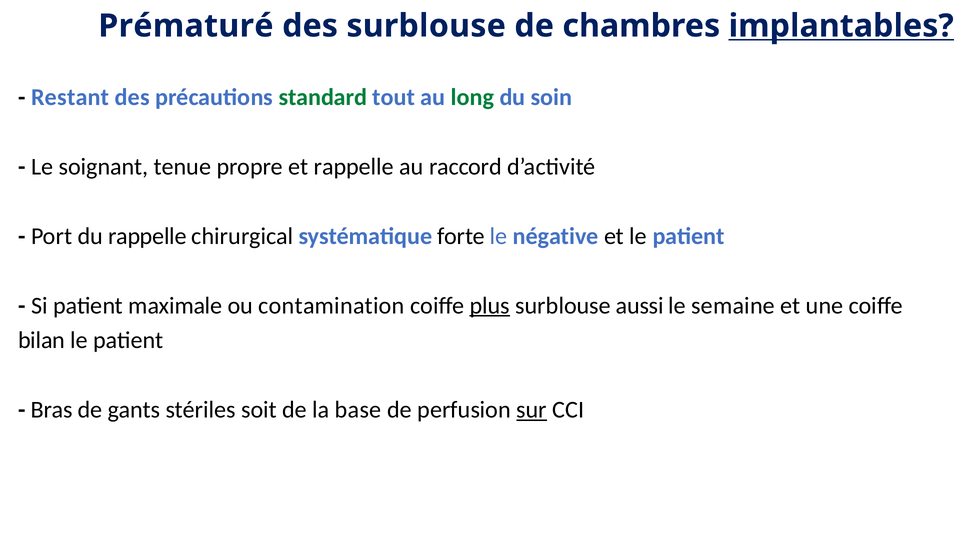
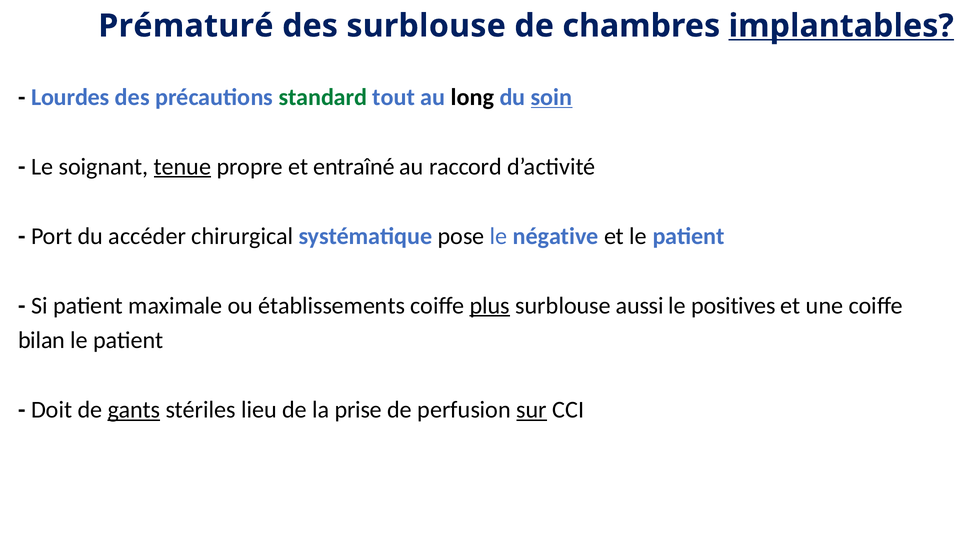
Restant: Restant -> Lourdes
long colour: green -> black
soin underline: none -> present
tenue underline: none -> present
et rappelle: rappelle -> entraîné
du rappelle: rappelle -> accéder
forte: forte -> pose
contamination: contamination -> établissements
semaine: semaine -> positives
Bras: Bras -> Doit
gants underline: none -> present
soit: soit -> lieu
base: base -> prise
